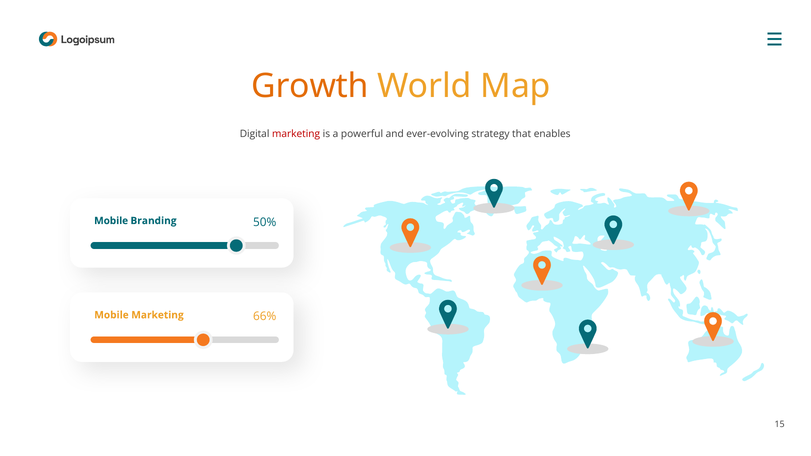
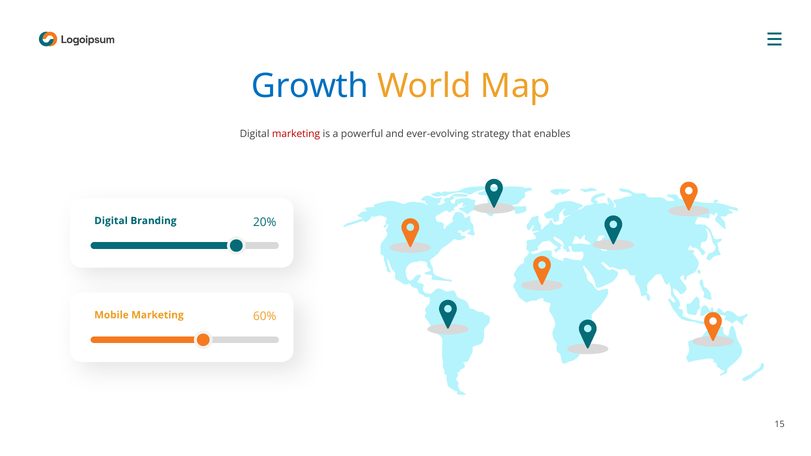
Growth colour: orange -> blue
Mobile at (111, 221): Mobile -> Digital
50%: 50% -> 20%
66%: 66% -> 60%
